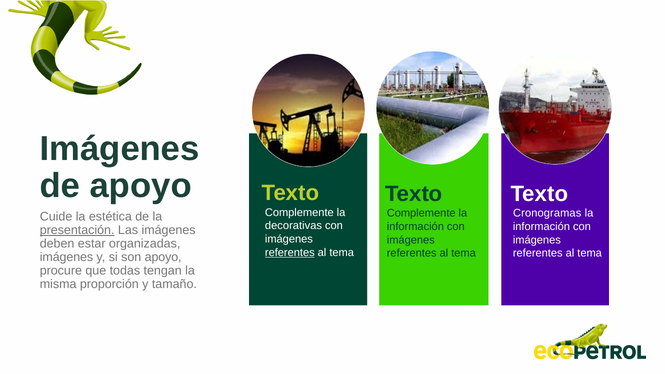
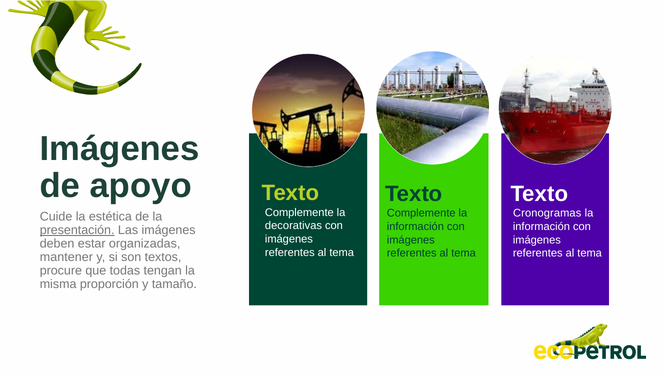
referentes at (290, 252) underline: present -> none
imágenes at (66, 257): imágenes -> mantener
son apoyo: apoyo -> textos
